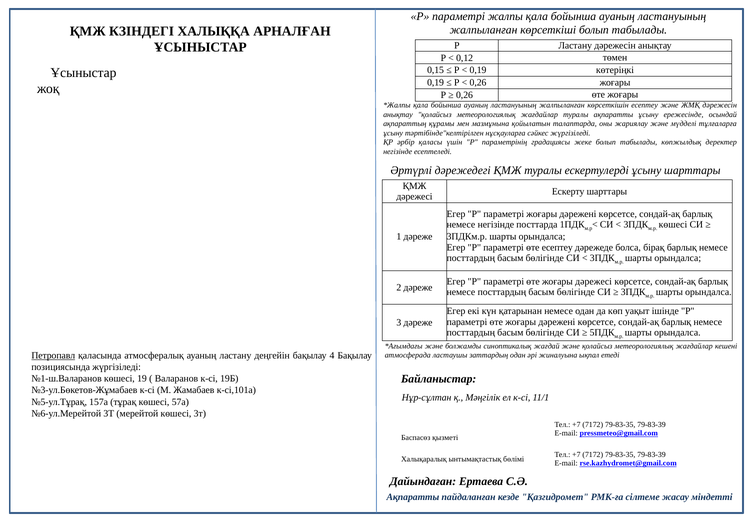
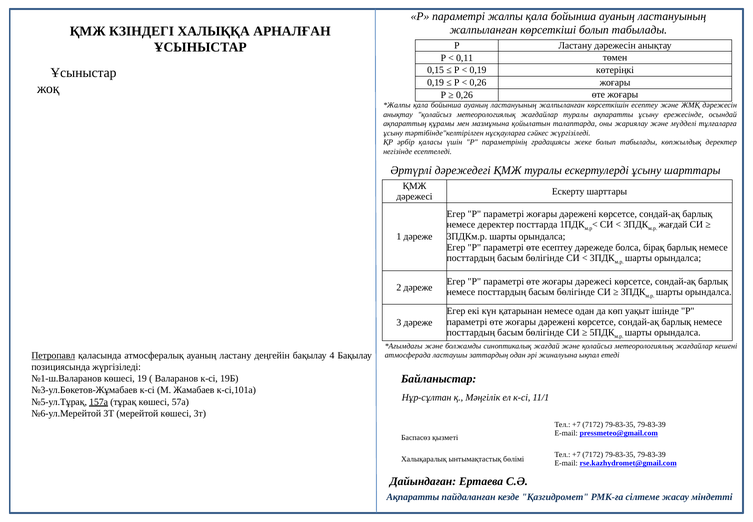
0,12: 0,12 -> 0,11
немесе негізінде: негізінде -> деректер
көшесі at (673, 224): көшесі -> жағдай
157а underline: none -> present
